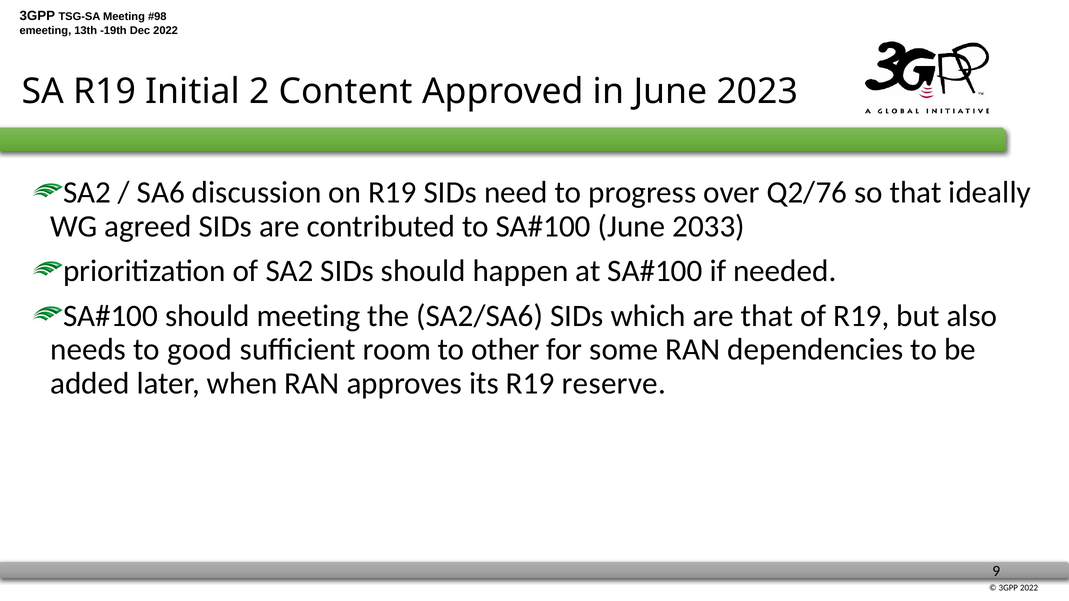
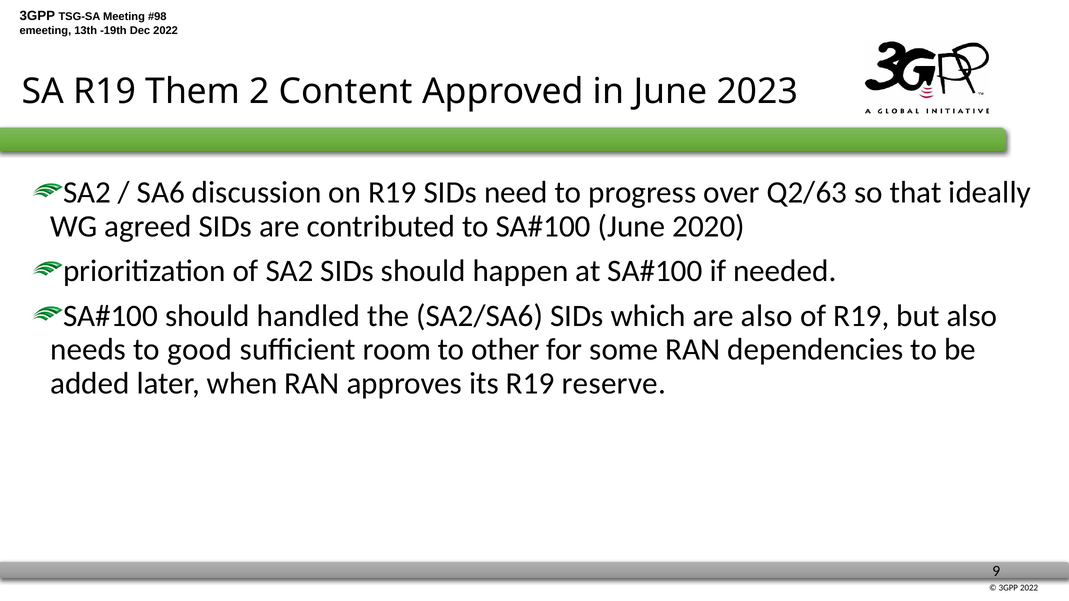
Initial: Initial -> Them
Q2/76: Q2/76 -> Q2/63
2033: 2033 -> 2020
should meeting: meeting -> handled
are that: that -> also
